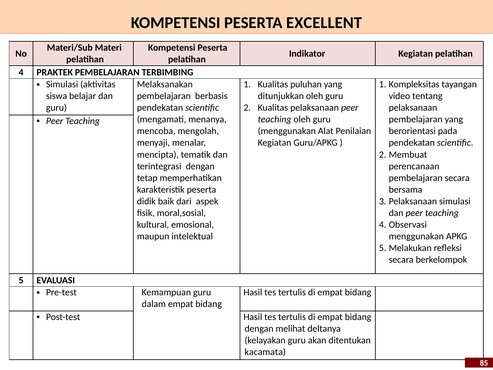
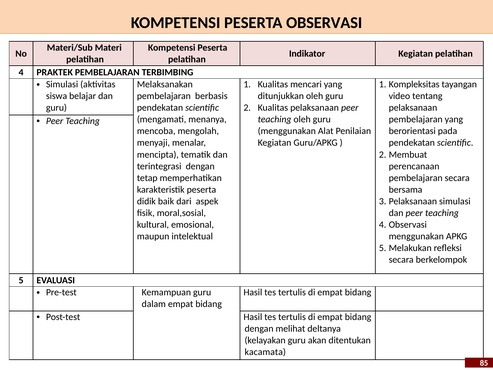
PESERTA EXCELLENT: EXCELLENT -> OBSERVASI
puluhan: puluhan -> mencari
